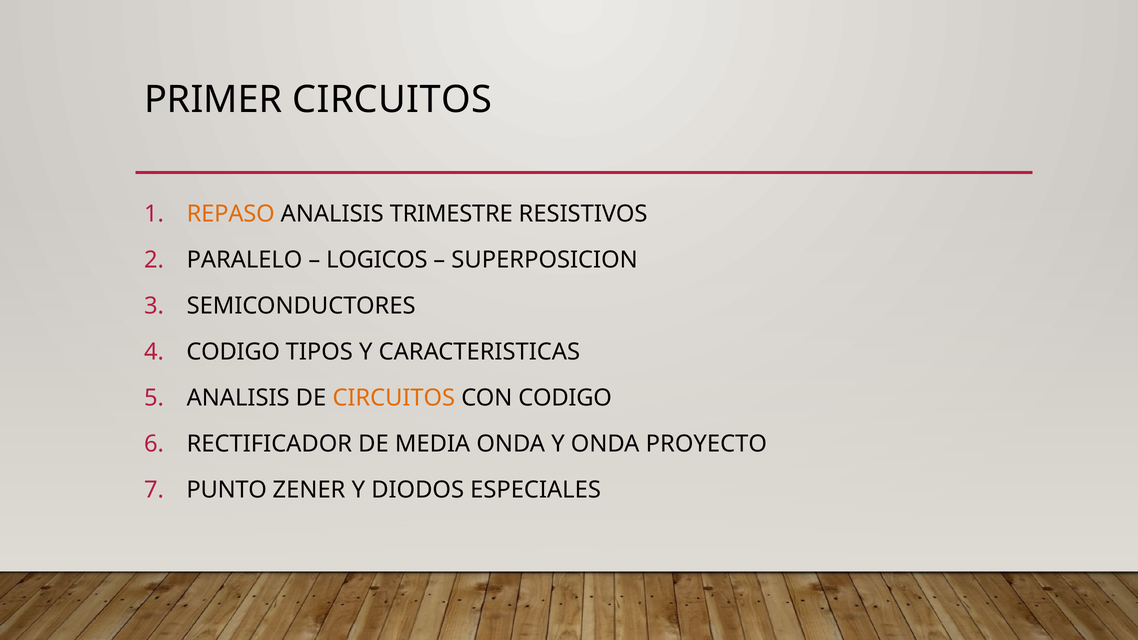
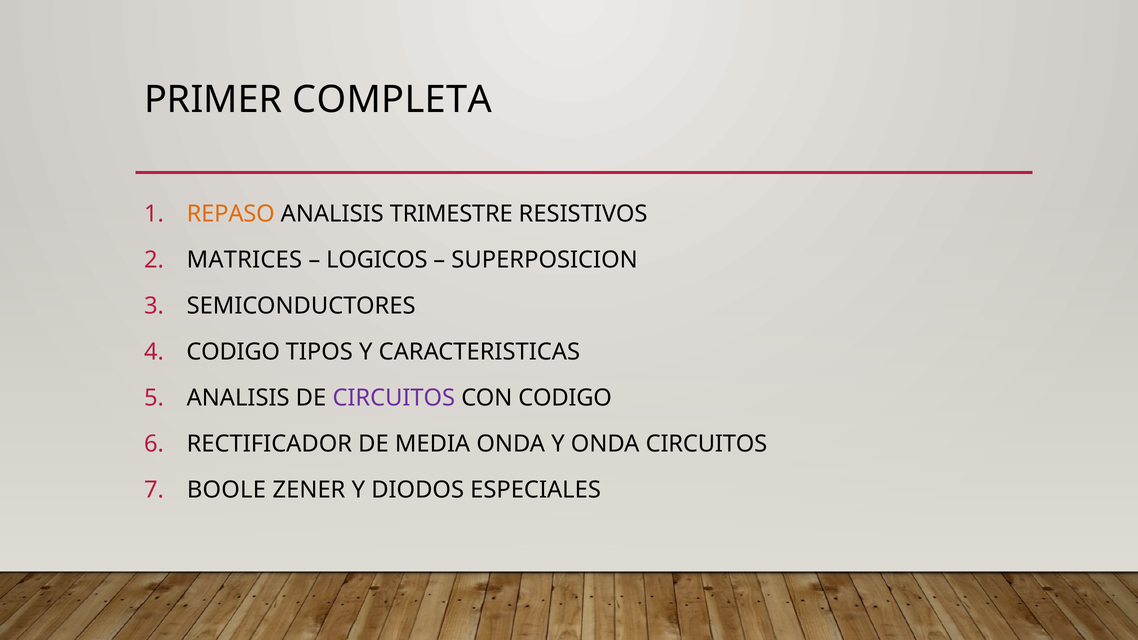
PRIMER CIRCUITOS: CIRCUITOS -> COMPLETA
PARALELO: PARALELO -> MATRICES
CIRCUITOS at (394, 398) colour: orange -> purple
ONDA PROYECTO: PROYECTO -> CIRCUITOS
PUNTO: PUNTO -> BOOLE
